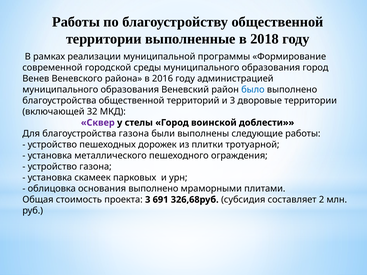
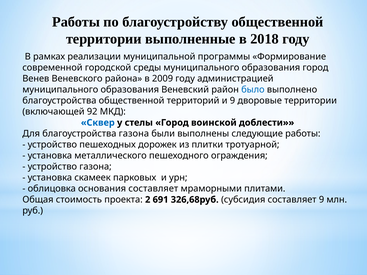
2016: 2016 -> 2009
и 3: 3 -> 9
32: 32 -> 92
Сквер colour: purple -> blue
основания выполнено: выполнено -> составляет
проекта 3: 3 -> 2
составляет 2: 2 -> 9
